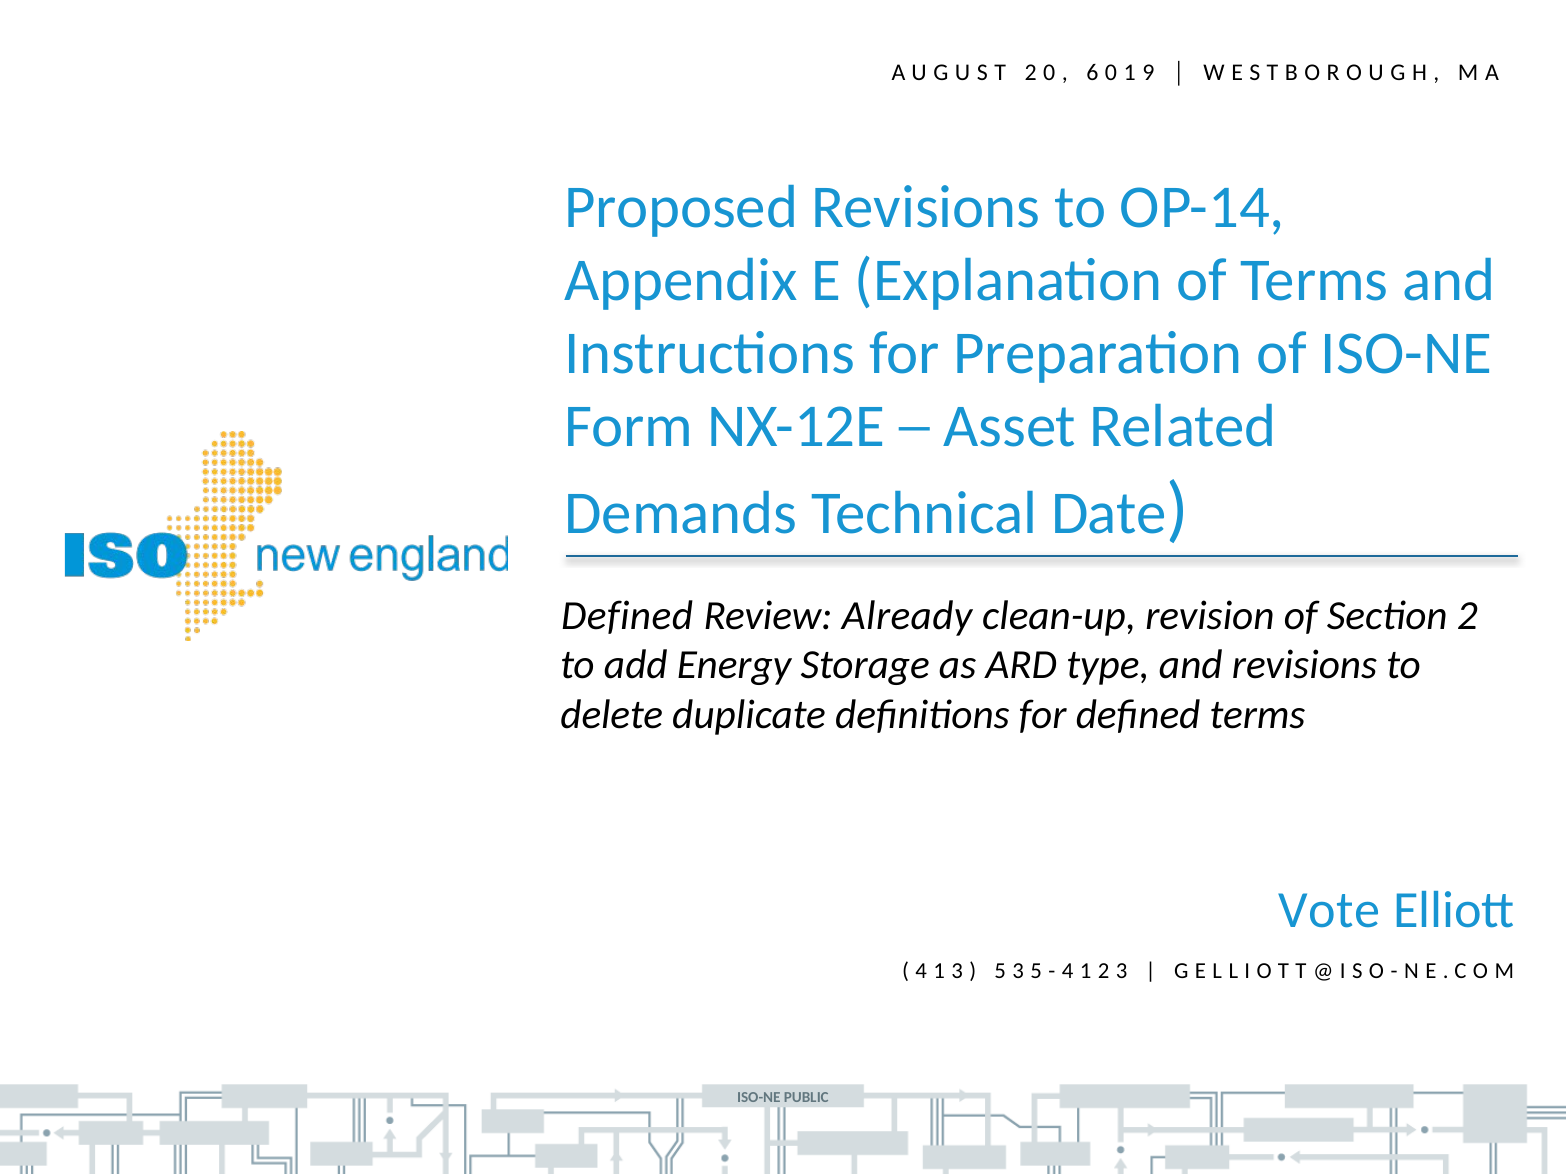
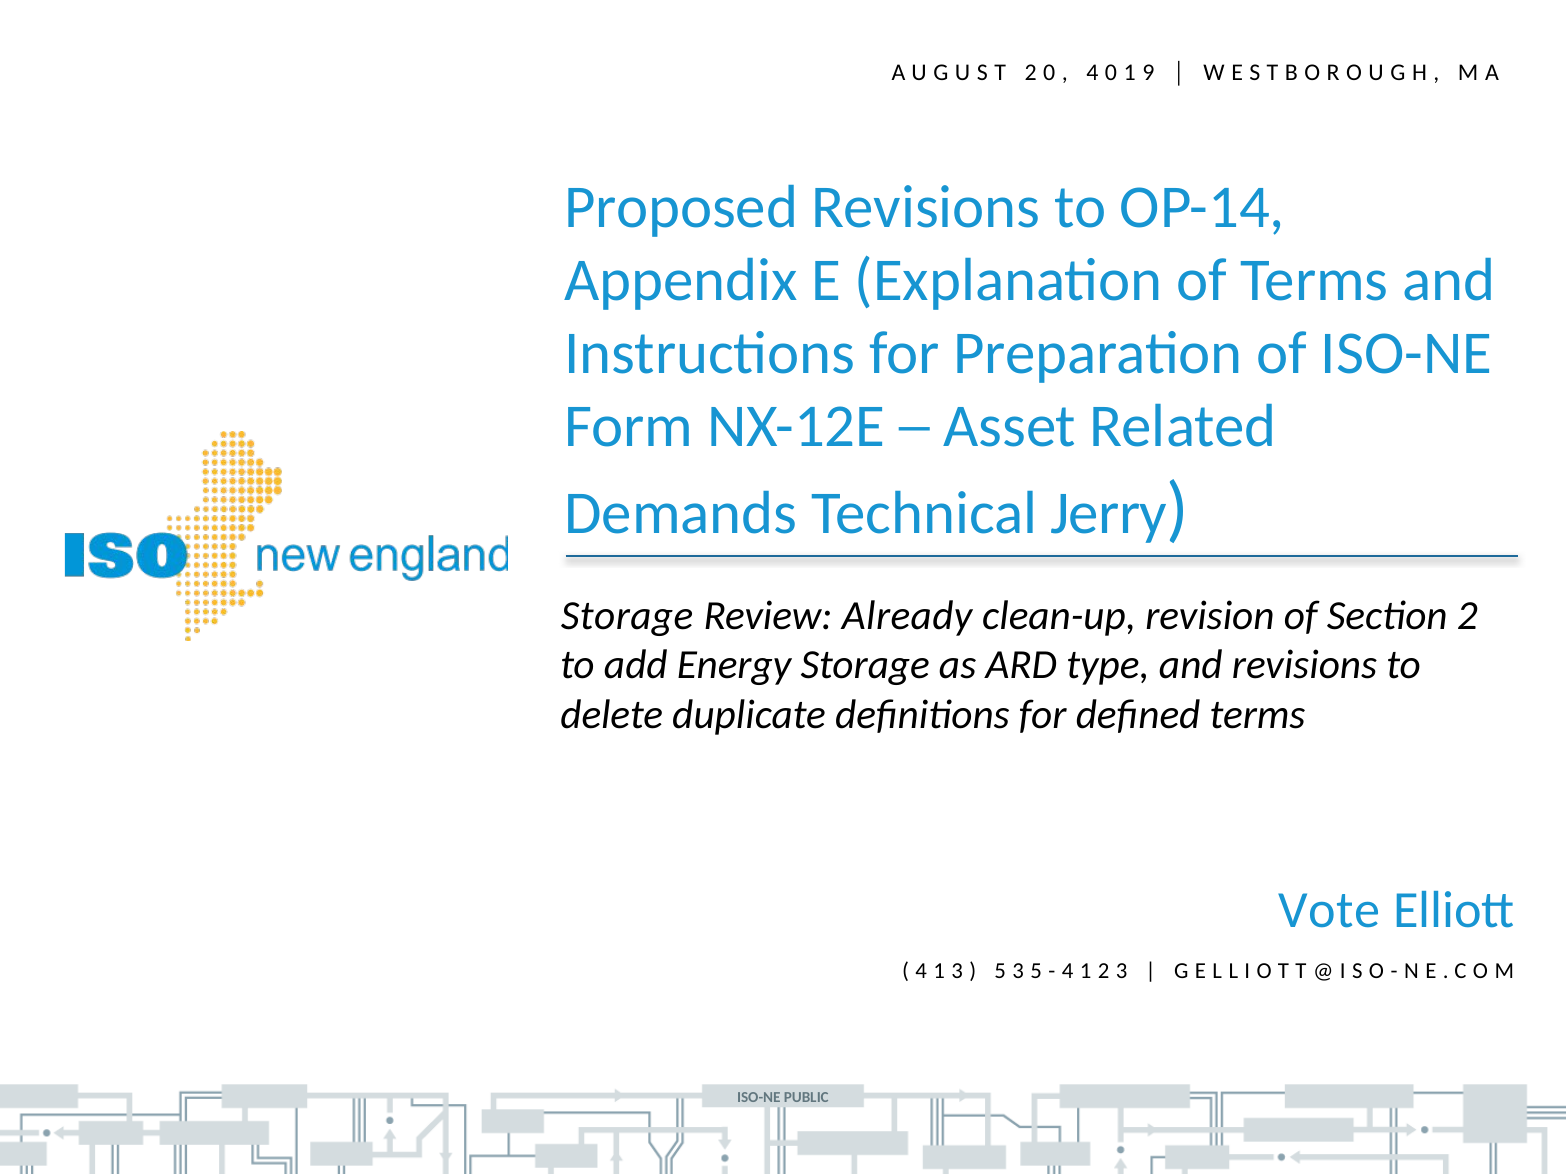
6 at (1092, 73): 6 -> 4
Date: Date -> Jerry
Defined at (627, 616): Defined -> Storage
